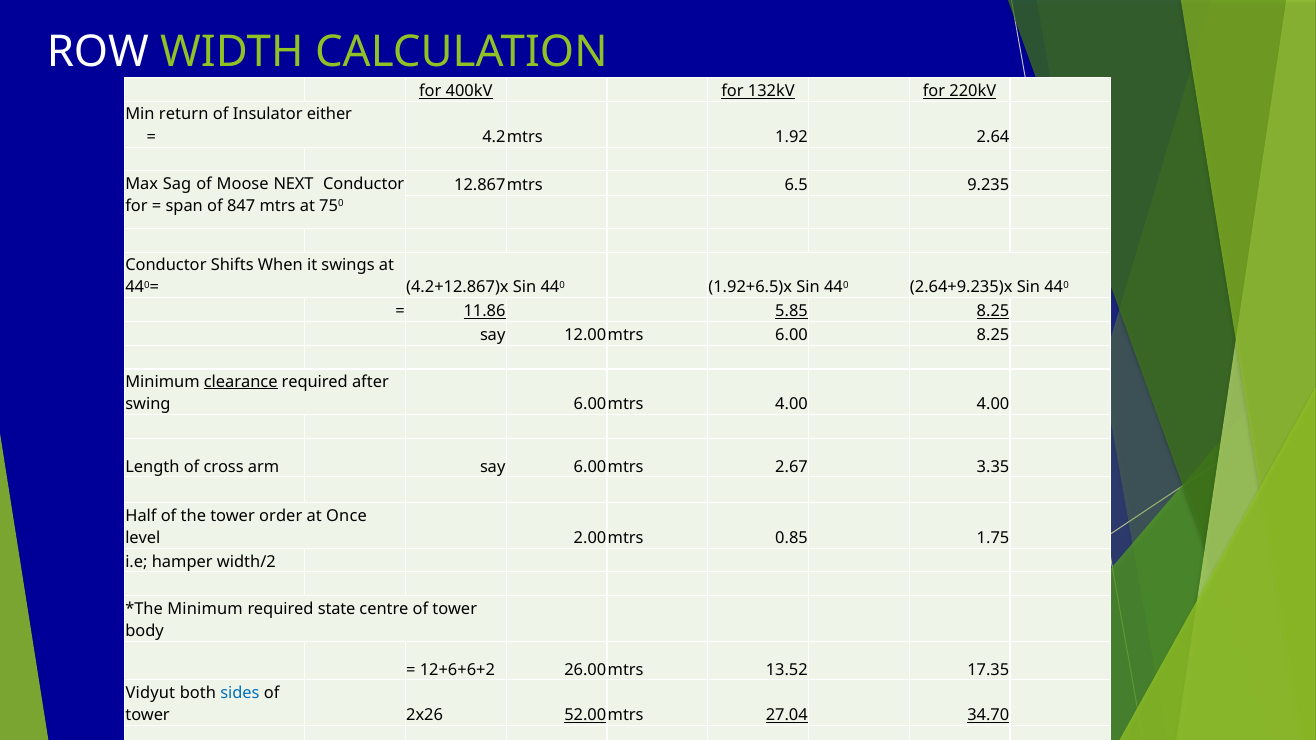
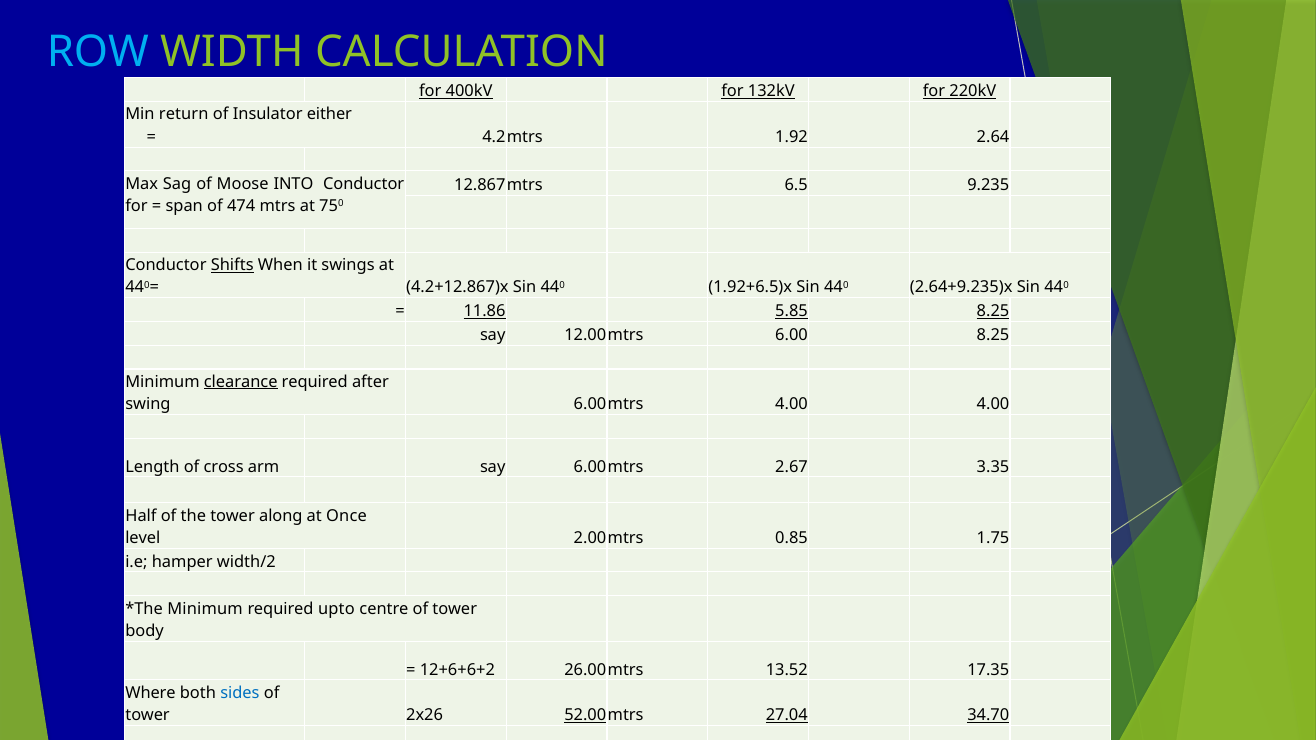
ROW colour: white -> light blue
NEXT: NEXT -> INTO
847: 847 -> 474
Shifts underline: none -> present
order: order -> along
state: state -> upto
Vidyut: Vidyut -> Where
